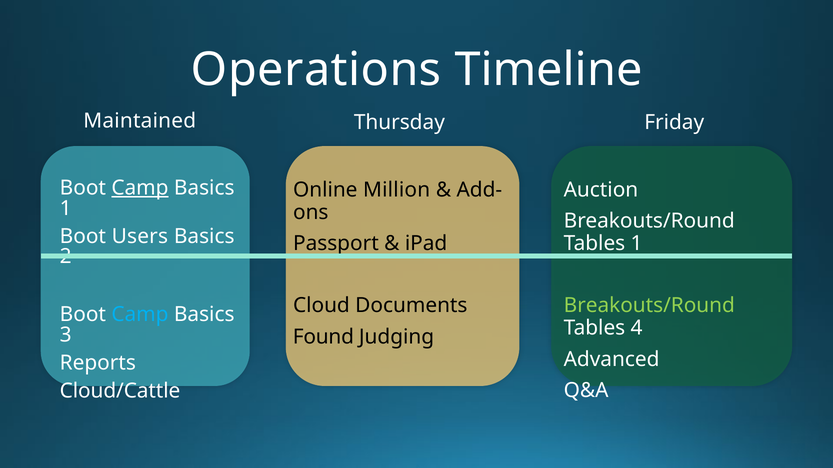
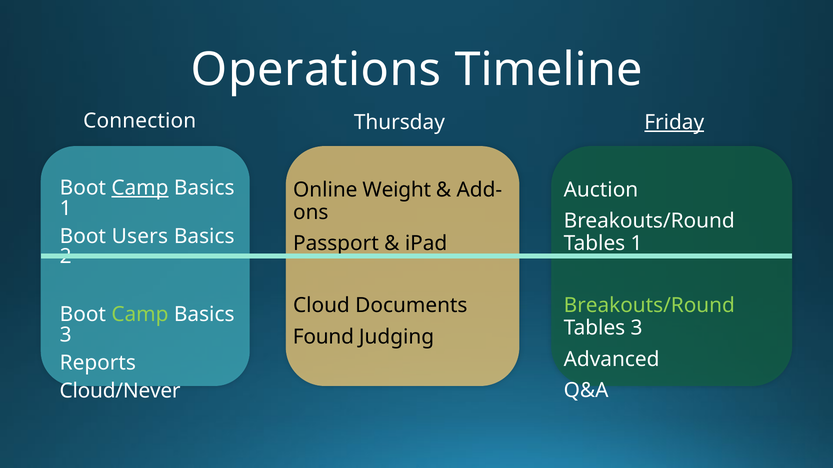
Maintained: Maintained -> Connection
Friday underline: none -> present
Million: Million -> Weight
Camp at (140, 315) colour: light blue -> light green
Tables 4: 4 -> 3
Cloud/Cattle: Cloud/Cattle -> Cloud/Never
